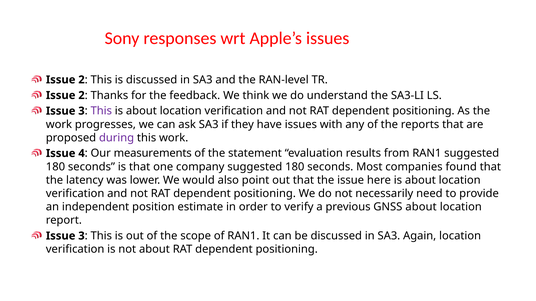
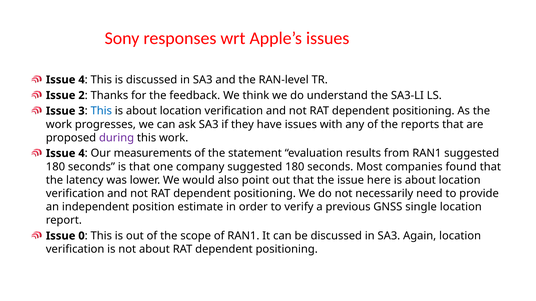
2 at (82, 80): 2 -> 4
This at (101, 111) colour: purple -> blue
GNSS about: about -> single
3 at (82, 236): 3 -> 0
